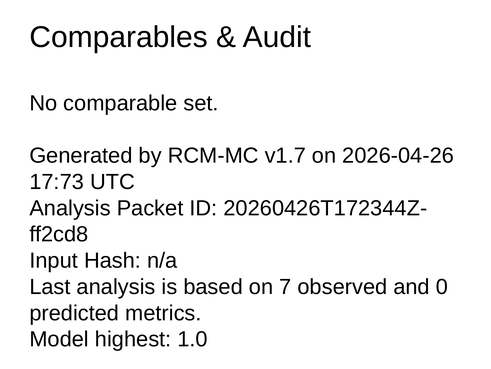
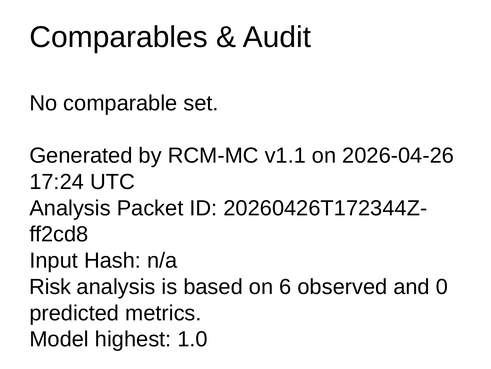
v1.7: v1.7 -> v1.1
17:73: 17:73 -> 17:24
Last: Last -> Risk
7: 7 -> 6
